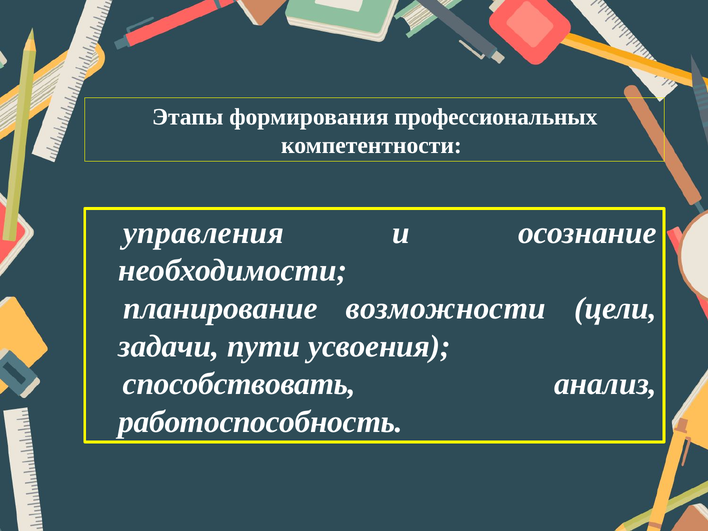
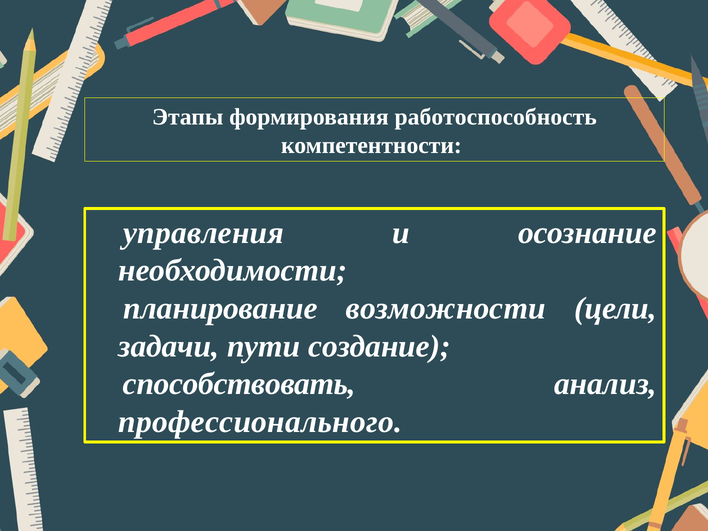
профессиональных: профессиональных -> работоспособность
усвоения: усвоения -> создание
работоспособность: работоспособность -> профессионального
